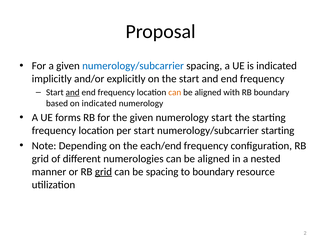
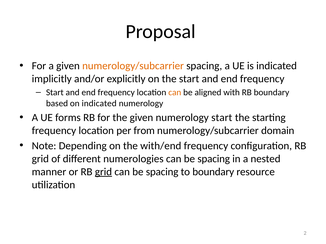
numerology/subcarrier at (133, 66) colour: blue -> orange
and at (73, 93) underline: present -> none
per start: start -> from
numerology/subcarrier starting: starting -> domain
each/end: each/end -> with/end
numerologies can be aligned: aligned -> spacing
